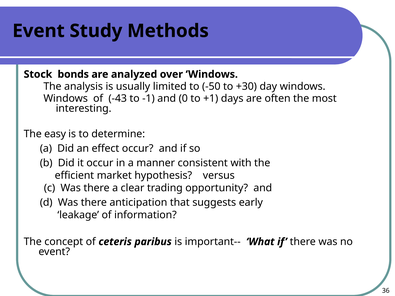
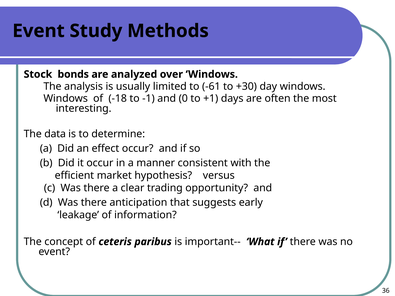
-50: -50 -> -61
-43: -43 -> -18
easy: easy -> data
